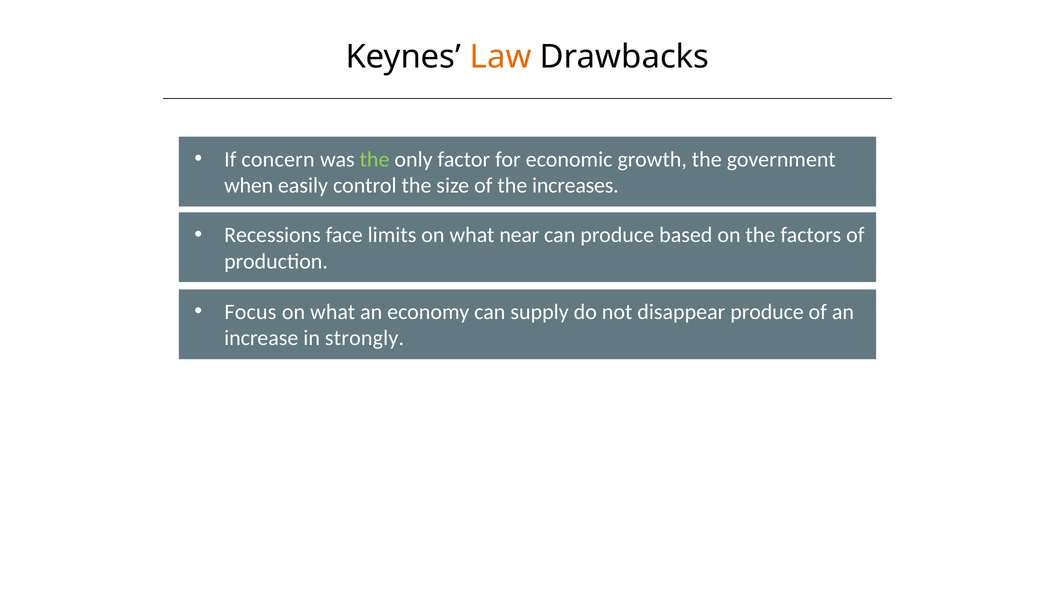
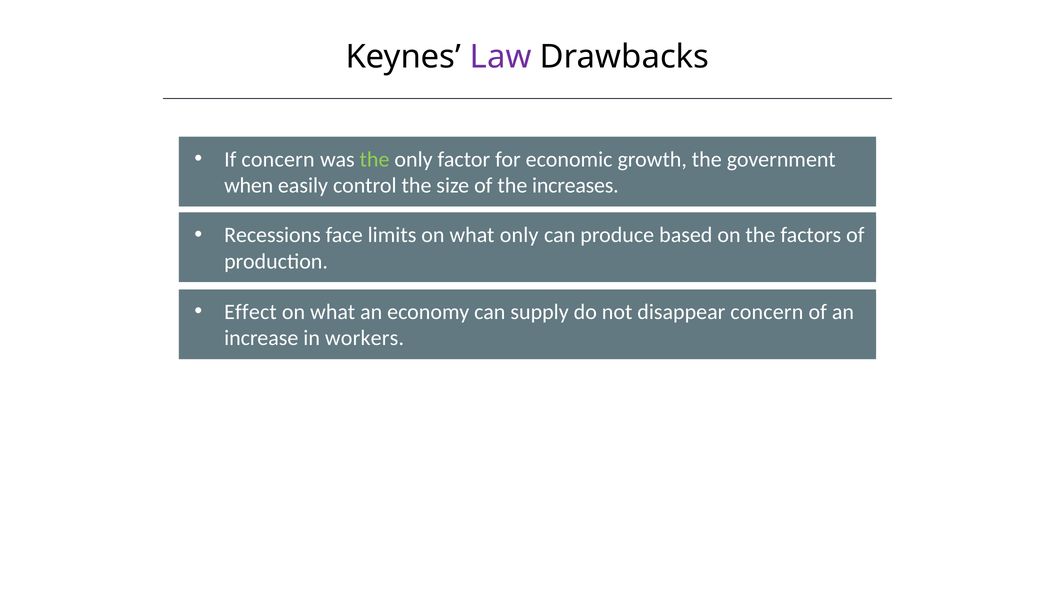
Law colour: orange -> purple
what near: near -> only
Focus: Focus -> Effect
disappear produce: produce -> concern
strongly: strongly -> workers
